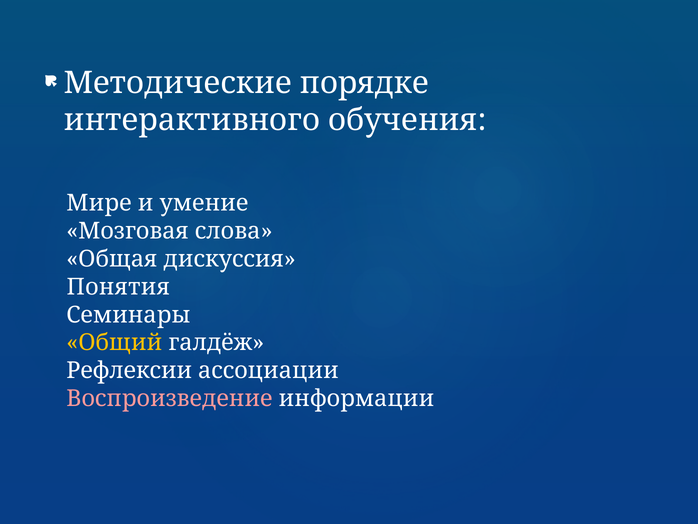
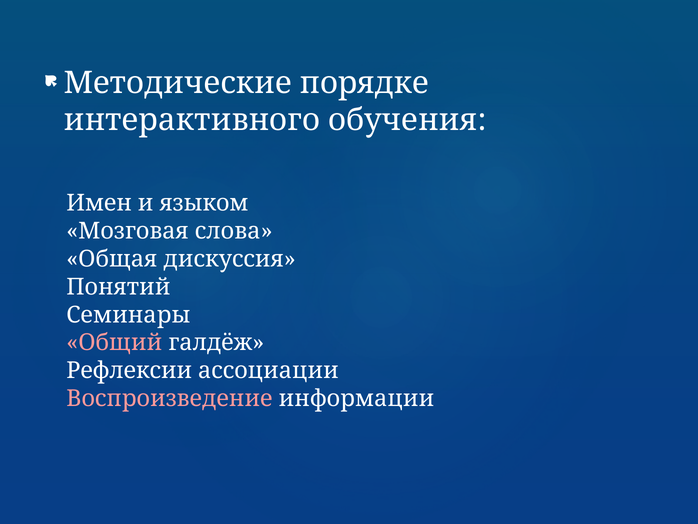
Мире: Мире -> Имен
умение: умение -> языком
Понятия: Понятия -> Понятий
Общий colour: yellow -> pink
